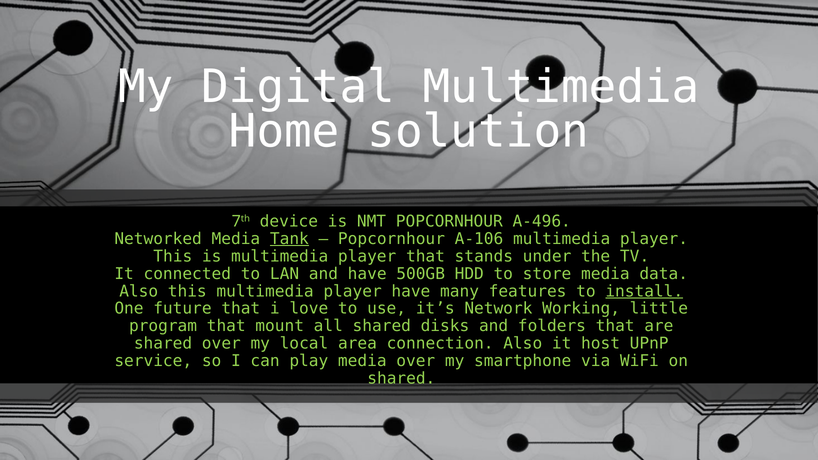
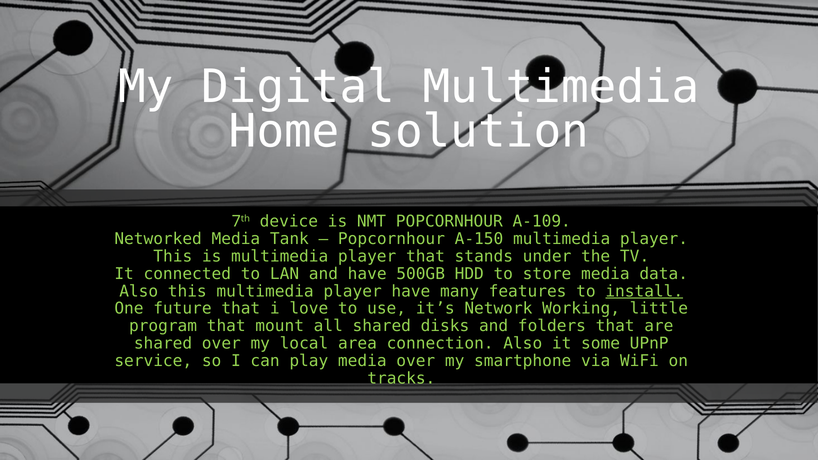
A-496: A-496 -> A-109
Tank underline: present -> none
A-106: A-106 -> A-150
host: host -> some
shared at (401, 379): shared -> tracks
